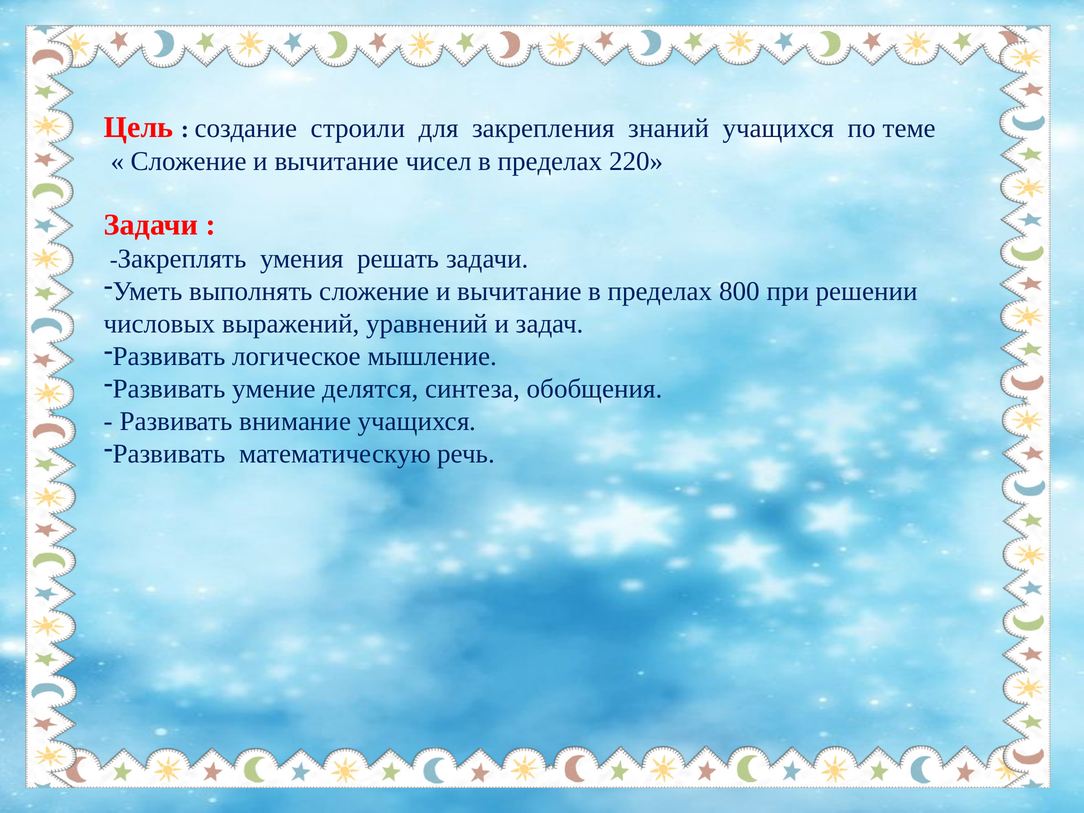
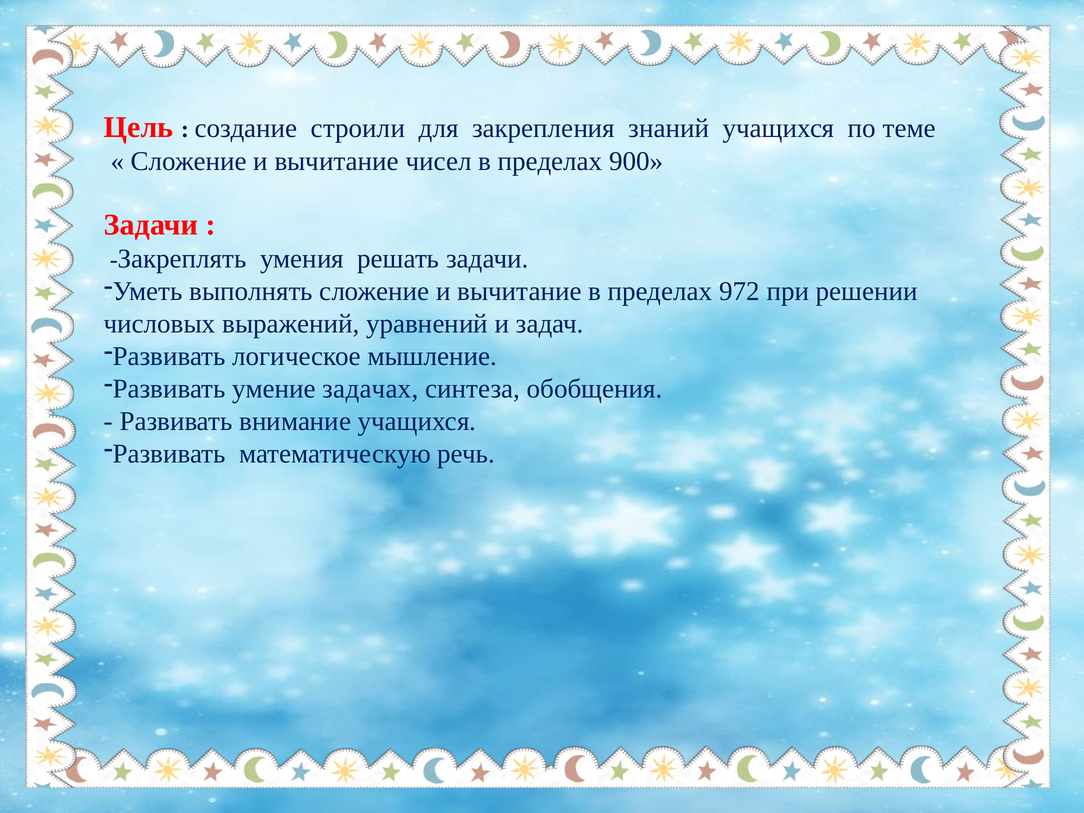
220: 220 -> 900
800: 800 -> 972
делятся: делятся -> задачах
